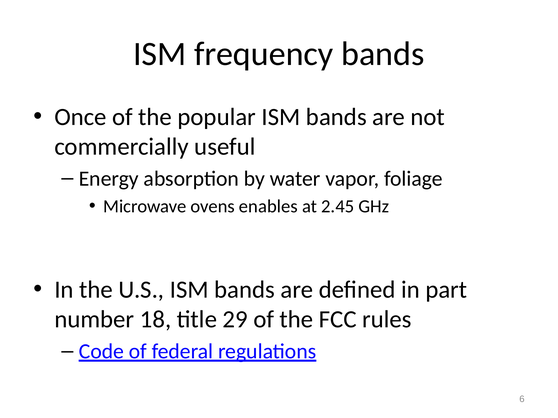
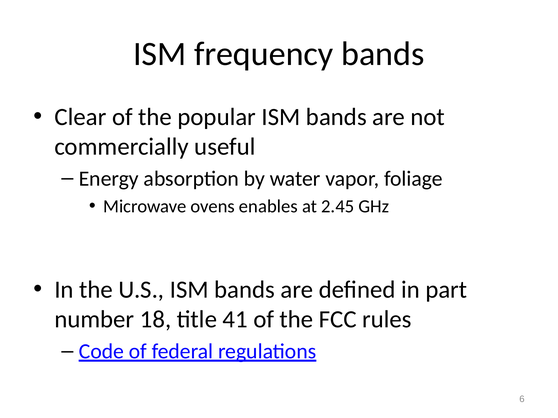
Once: Once -> Clear
29: 29 -> 41
